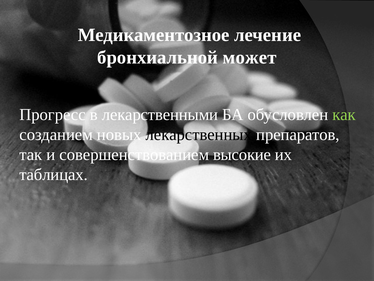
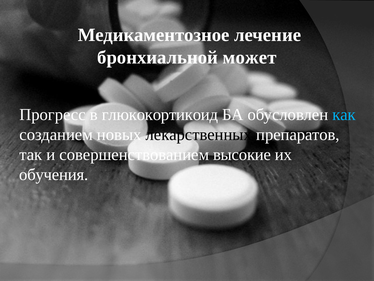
лекарственными: лекарственными -> глюкокортикоид
как colour: light green -> light blue
таблицах: таблицах -> обучения
